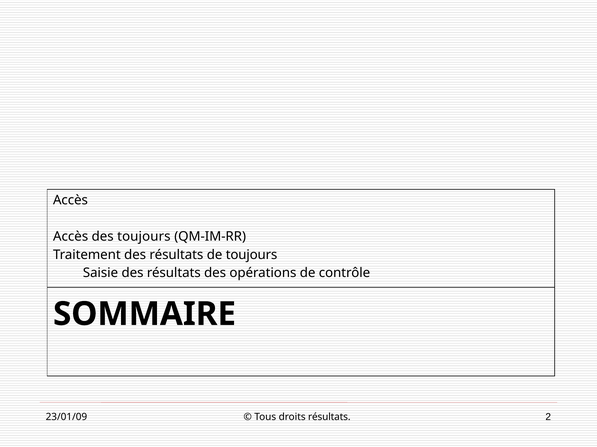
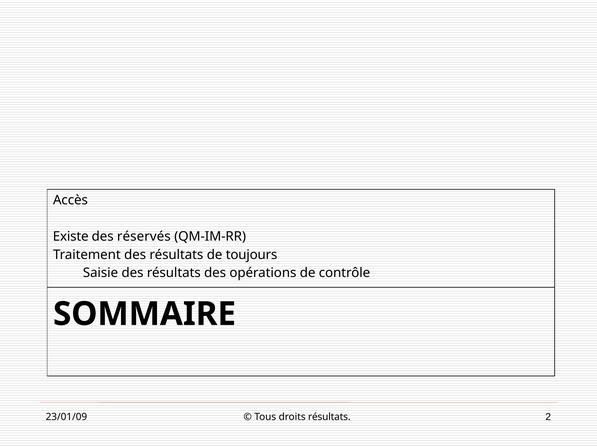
Accès at (71, 237): Accès -> Existe
des toujours: toujours -> réservés
